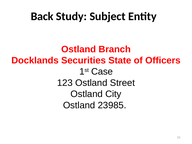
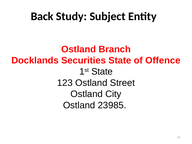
Officers: Officers -> Offence
1st Case: Case -> State
